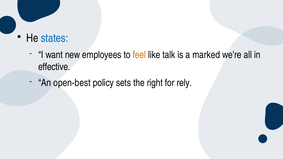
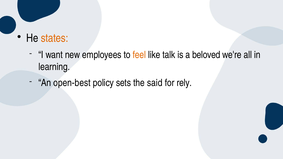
states colour: blue -> orange
marked: marked -> beloved
effective: effective -> learning
right: right -> said
